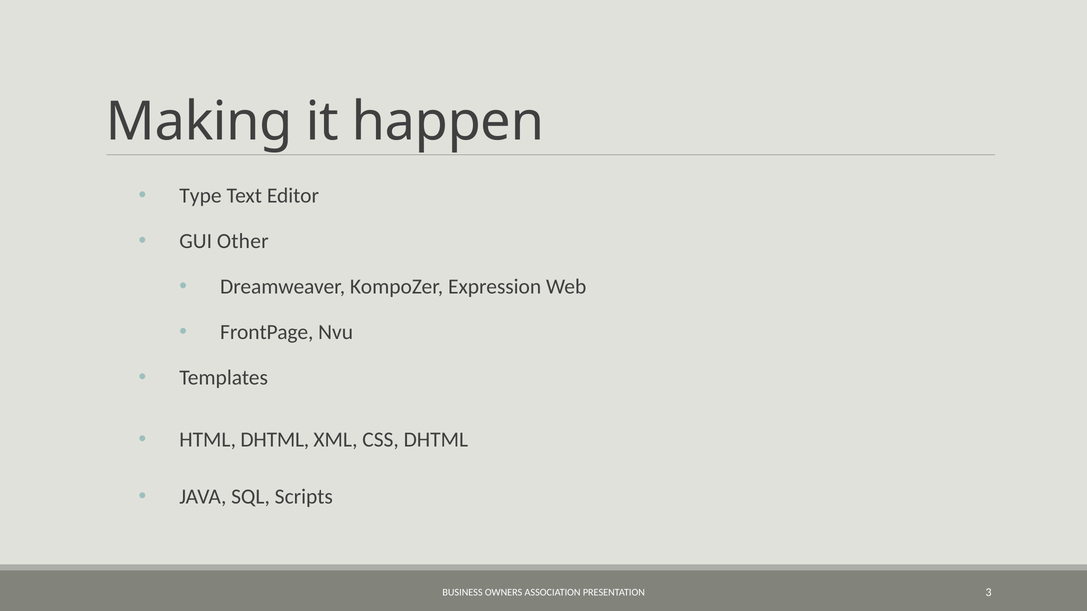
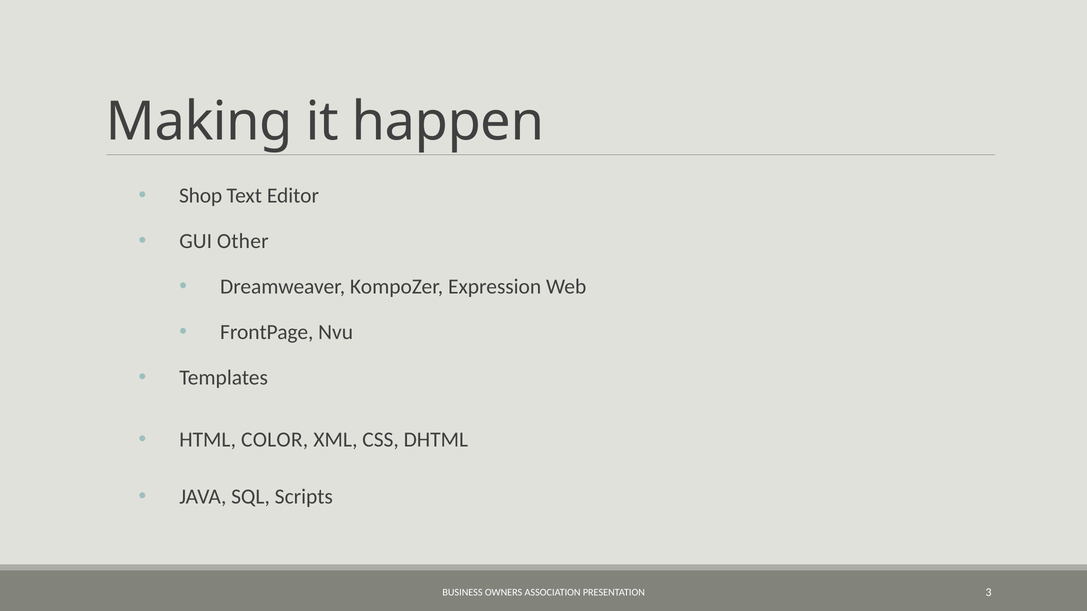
Type: Type -> Shop
HTML DHTML: DHTML -> COLOR
